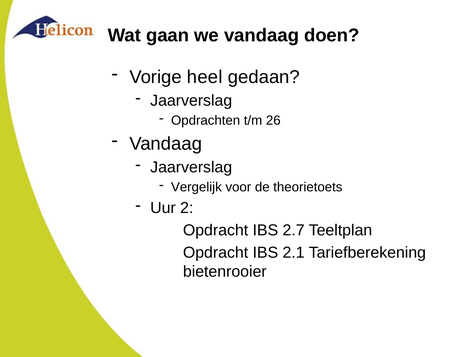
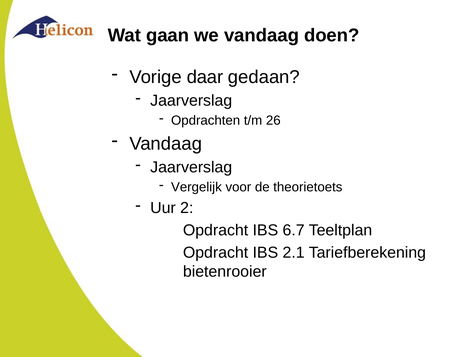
heel: heel -> daar
2.7: 2.7 -> 6.7
